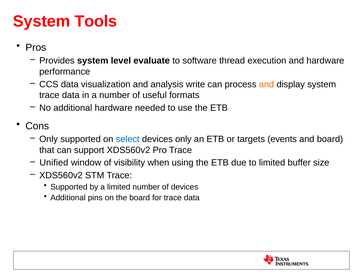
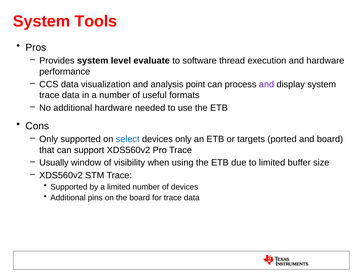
write: write -> point
and at (267, 84) colour: orange -> purple
events: events -> ported
Unified: Unified -> Usually
